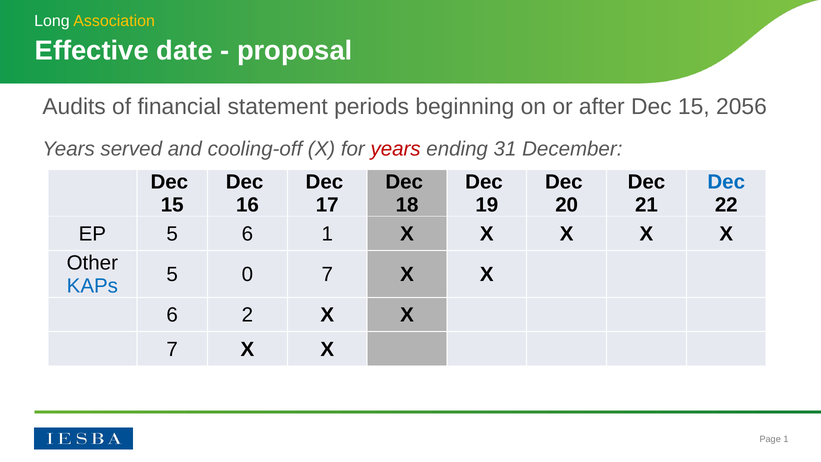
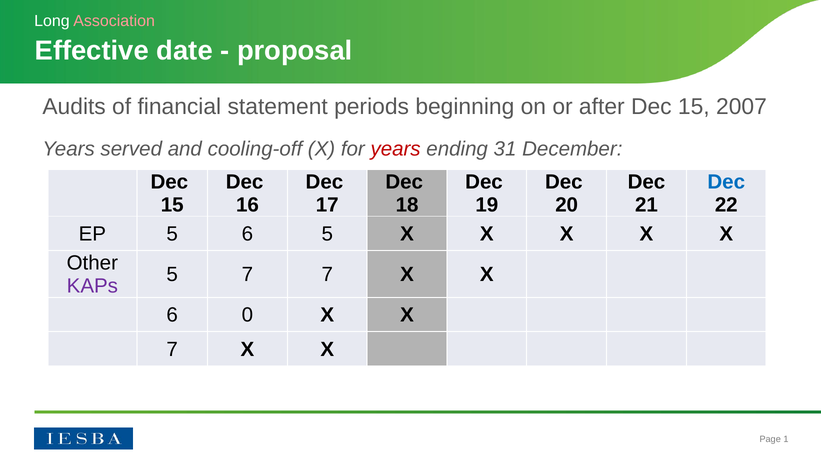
Association colour: yellow -> pink
2056: 2056 -> 2007
6 1: 1 -> 5
5 0: 0 -> 7
KAPs colour: blue -> purple
2: 2 -> 0
